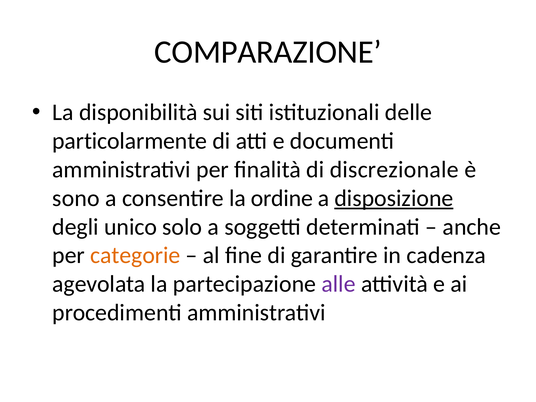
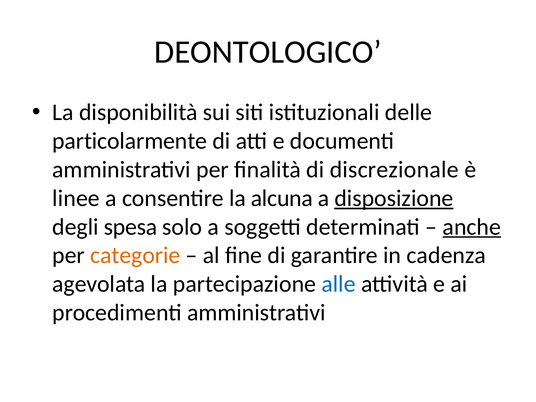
COMPARAZIONE: COMPARAZIONE -> DEONTOLOGICO
sono: sono -> linee
ordine: ordine -> alcuna
unico: unico -> spesa
anche underline: none -> present
alle colour: purple -> blue
